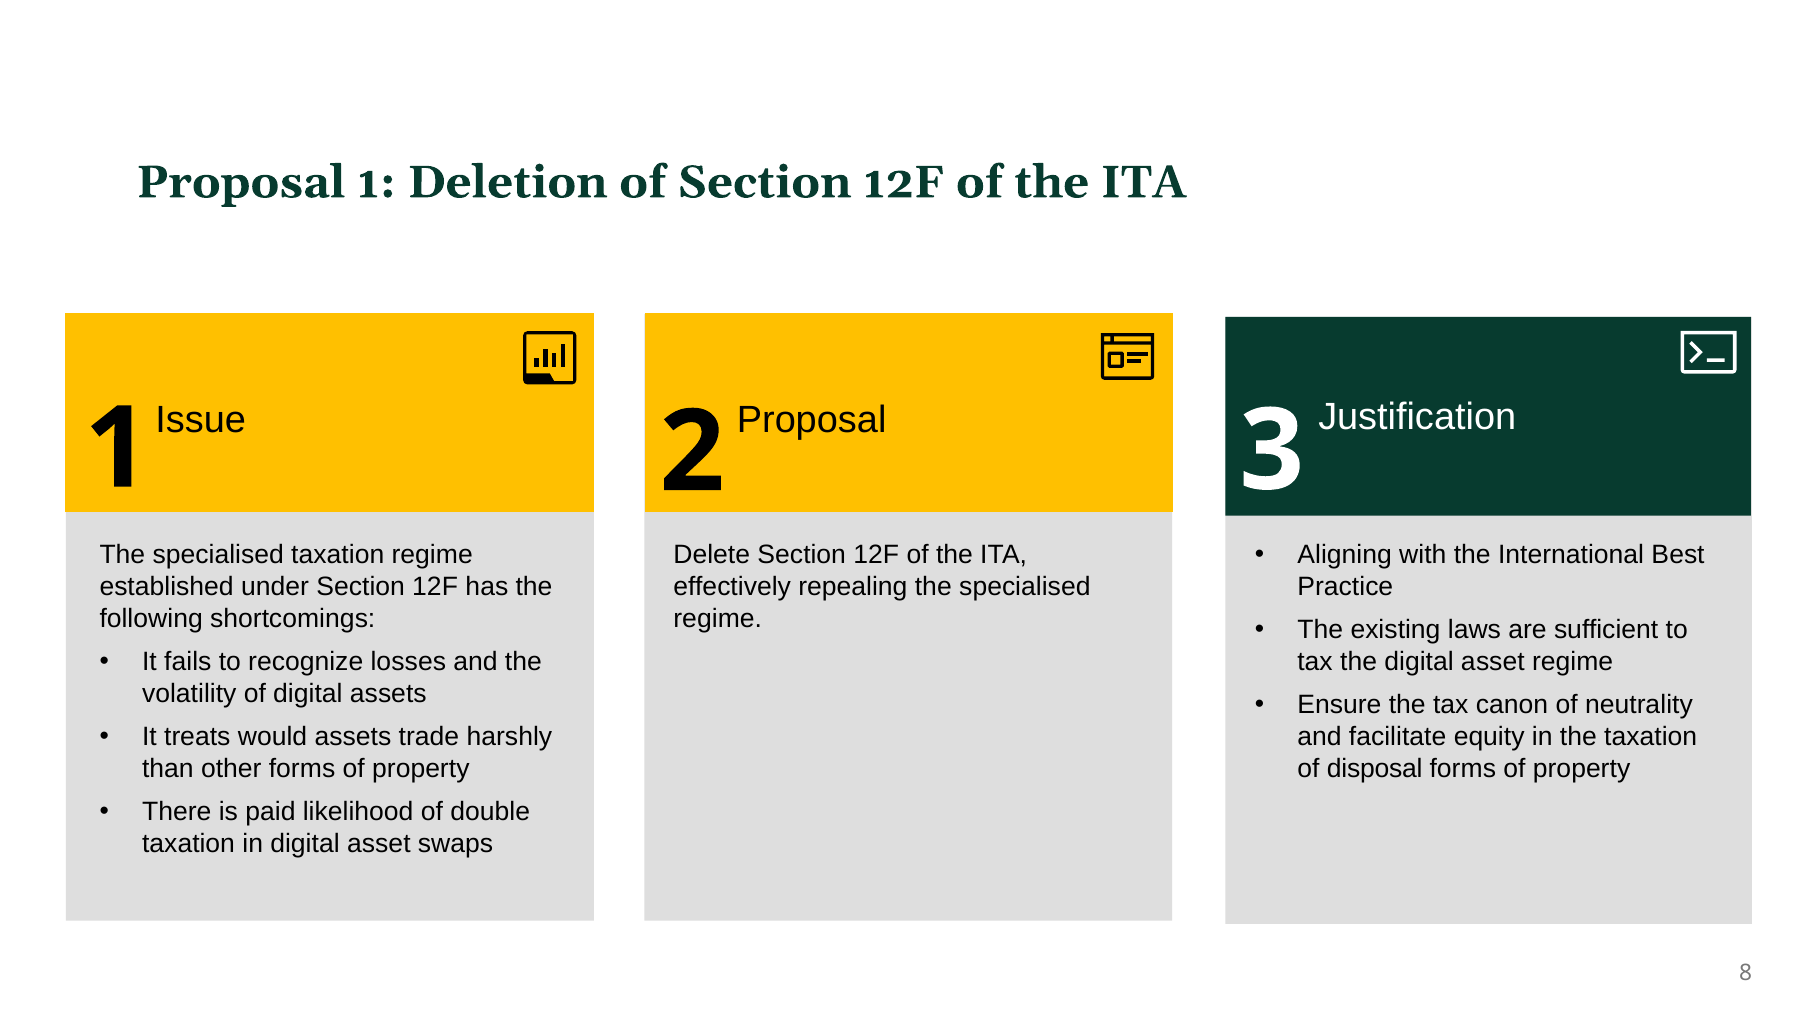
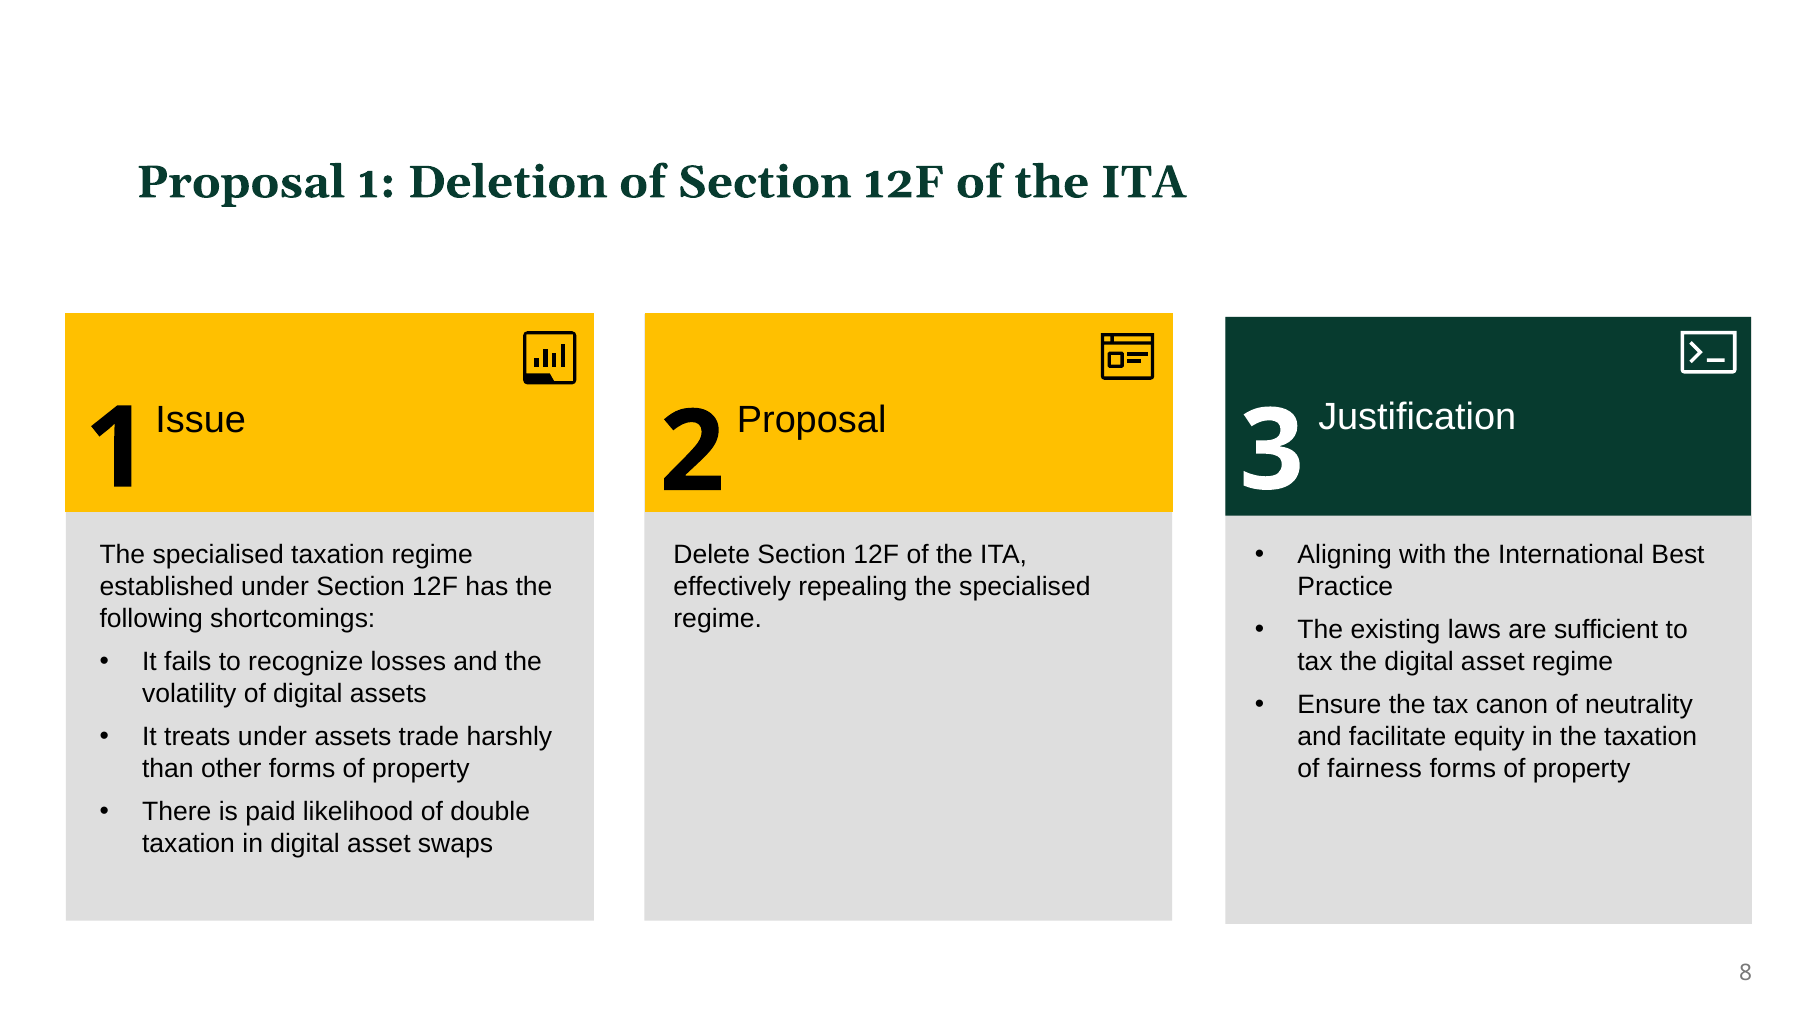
treats would: would -> under
disposal: disposal -> fairness
